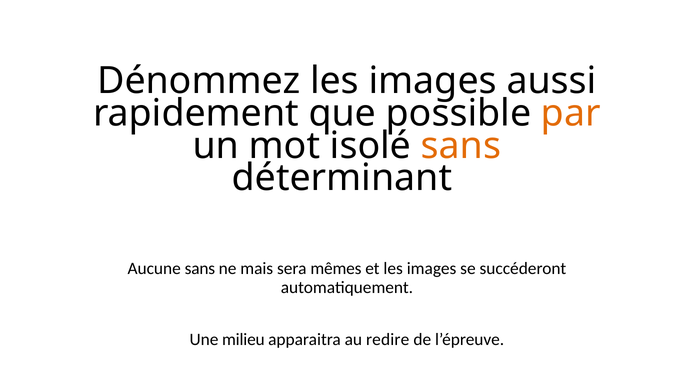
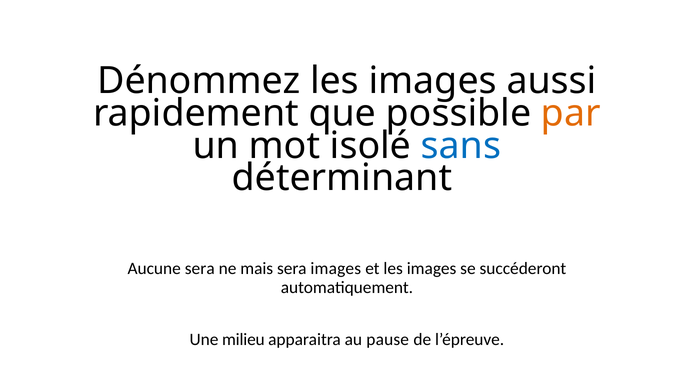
sans at (461, 146) colour: orange -> blue
Aucune sans: sans -> sera
sera mêmes: mêmes -> images
redire: redire -> pause
